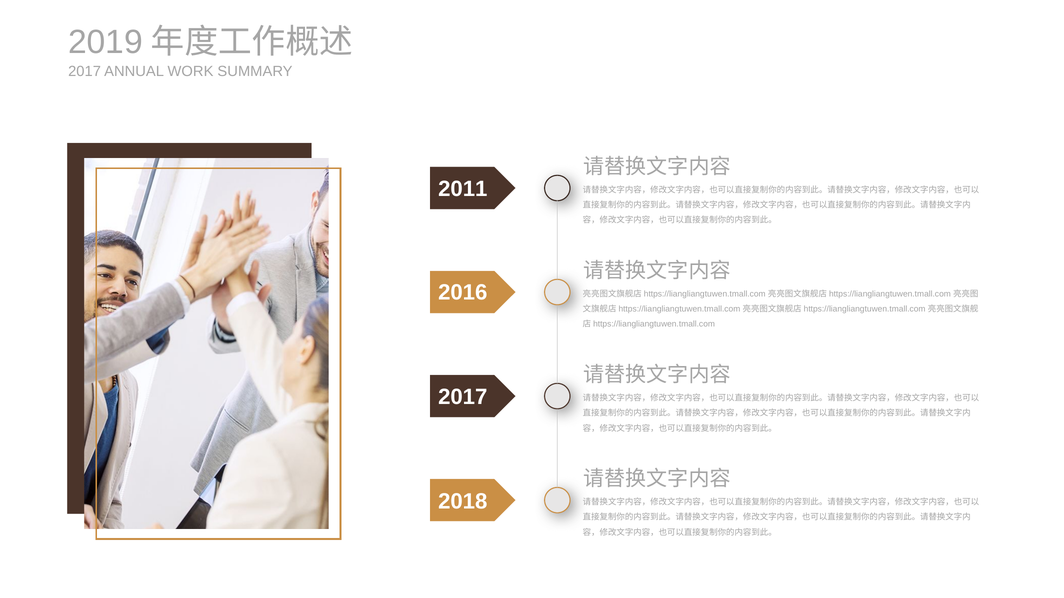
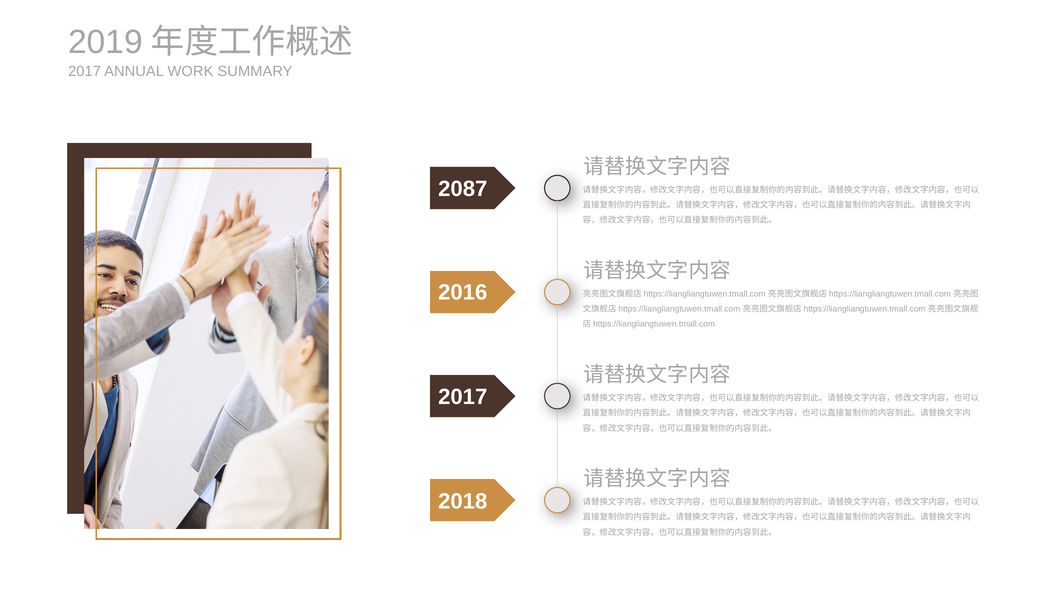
2011: 2011 -> 2087
